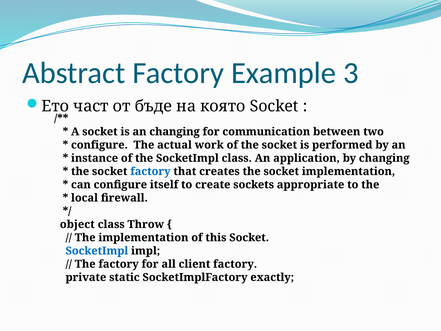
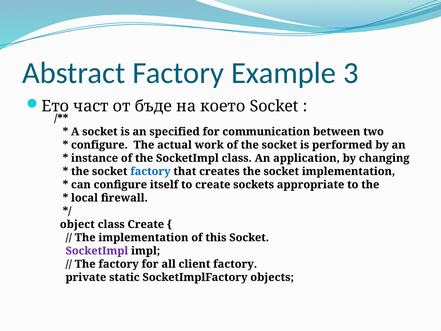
която: която -> което
an changing: changing -> specified
class Throw: Throw -> Create
SocketImpl at (97, 251) colour: blue -> purple
exactly: exactly -> objects
